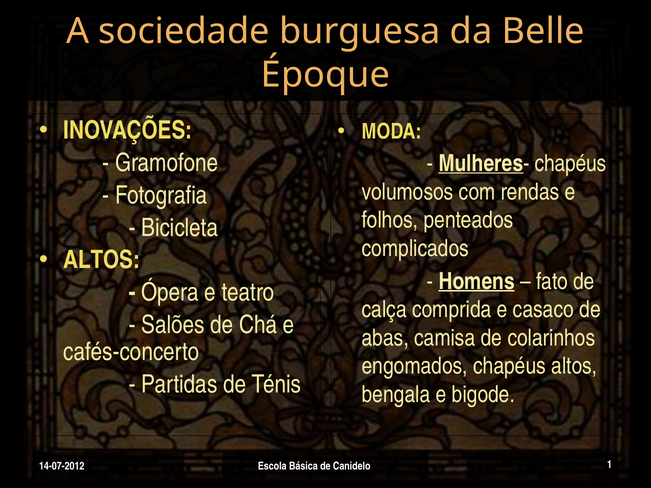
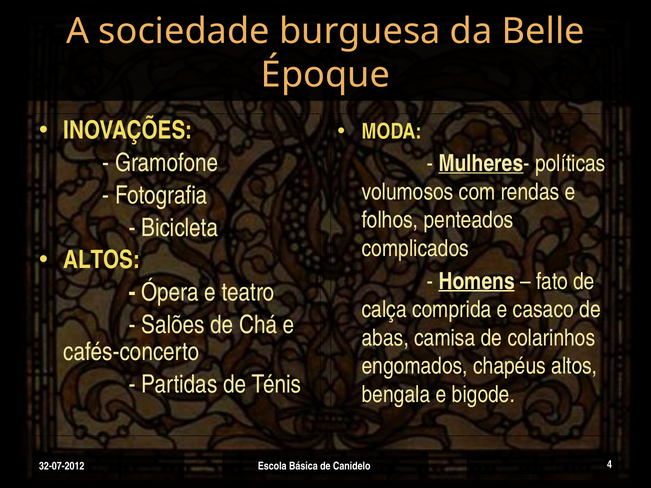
Mulheres- chapéus: chapéus -> políticas
14-07-2012: 14-07-2012 -> 32-07-2012
1: 1 -> 4
